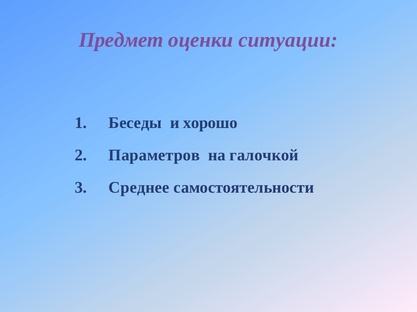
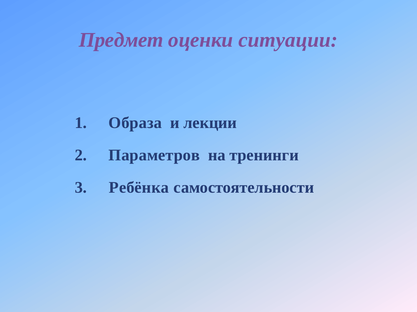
Беседы: Беседы -> Образа
хорошо: хорошо -> лекции
галочкой: галочкой -> тренинги
Среднее: Среднее -> Ребёнка
